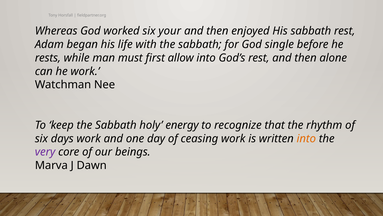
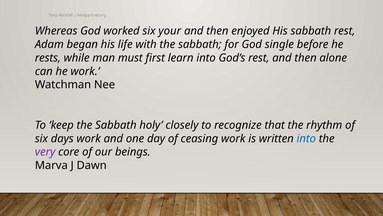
allow: allow -> learn
energy: energy -> closely
into at (306, 138) colour: orange -> blue
